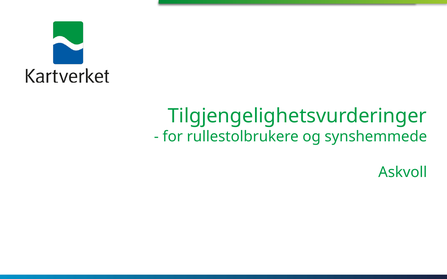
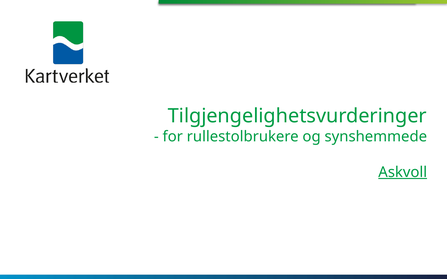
Askvoll underline: none -> present
